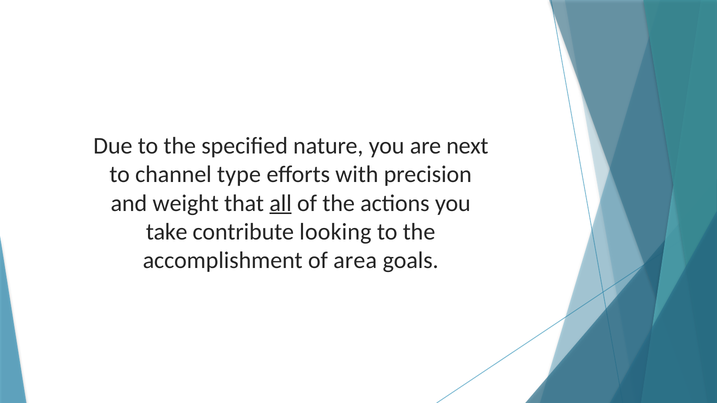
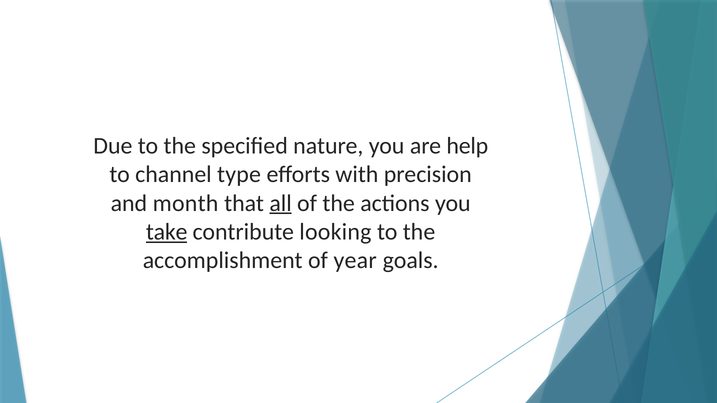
next: next -> help
weight: weight -> month
take underline: none -> present
area: area -> year
